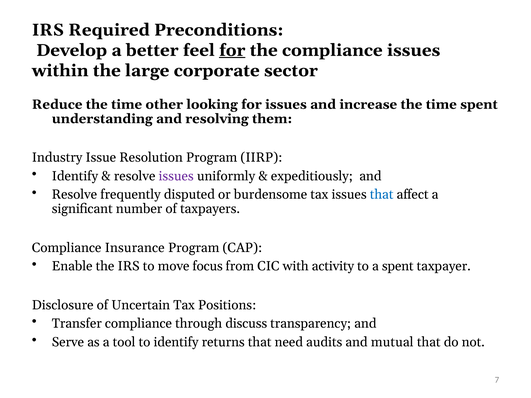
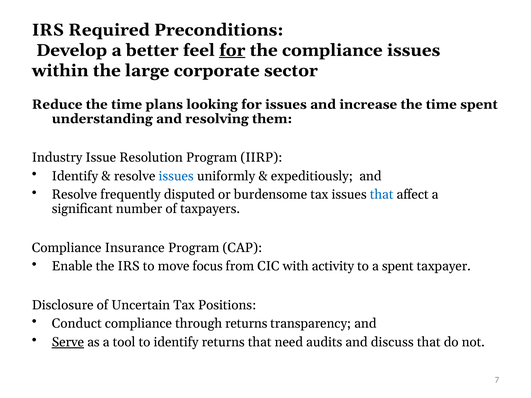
other: other -> plans
issues at (176, 176) colour: purple -> blue
Transfer: Transfer -> Conduct
through discuss: discuss -> returns
Serve underline: none -> present
mutual: mutual -> discuss
